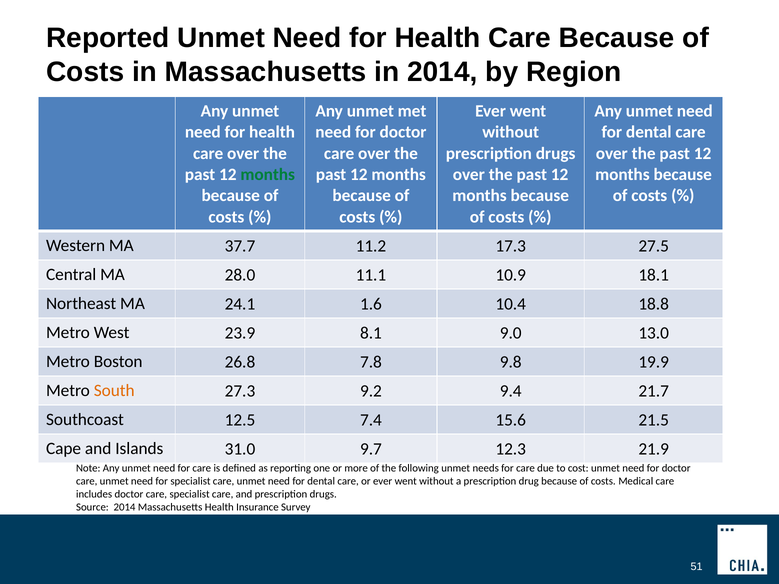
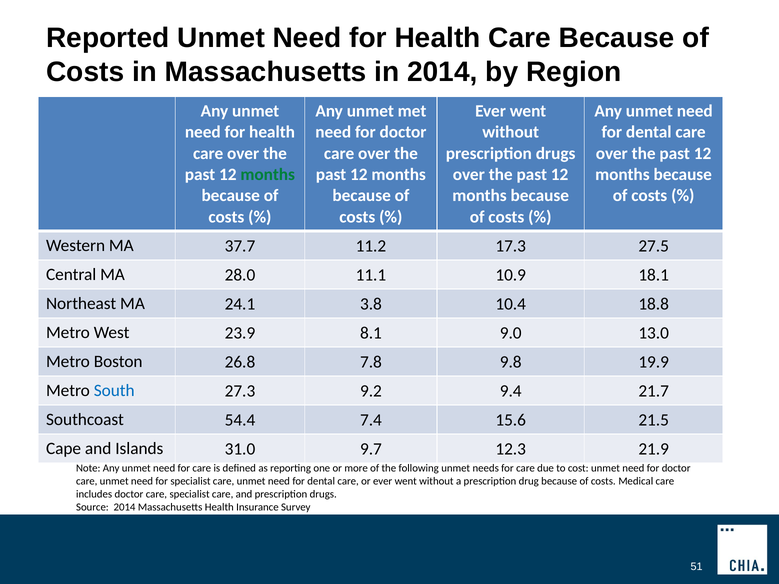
1.6: 1.6 -> 3.8
South colour: orange -> blue
12.5: 12.5 -> 54.4
